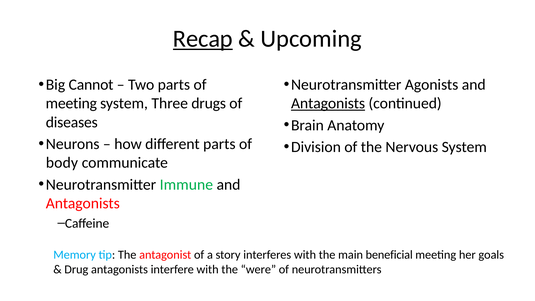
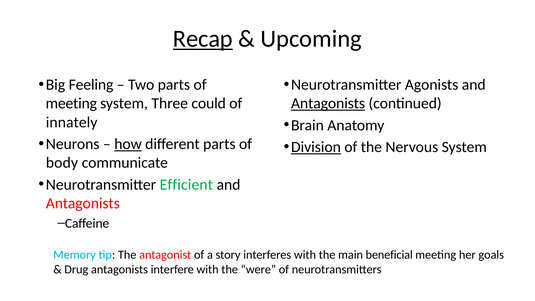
Cannot: Cannot -> Feeling
drugs: drugs -> could
diseases: diseases -> innately
how underline: none -> present
Division underline: none -> present
Immune: Immune -> Efficient
